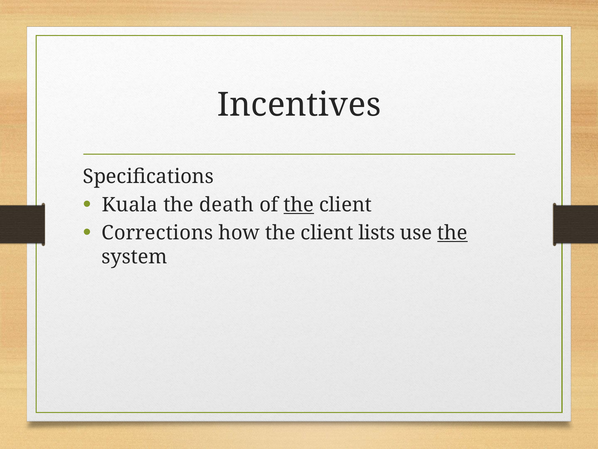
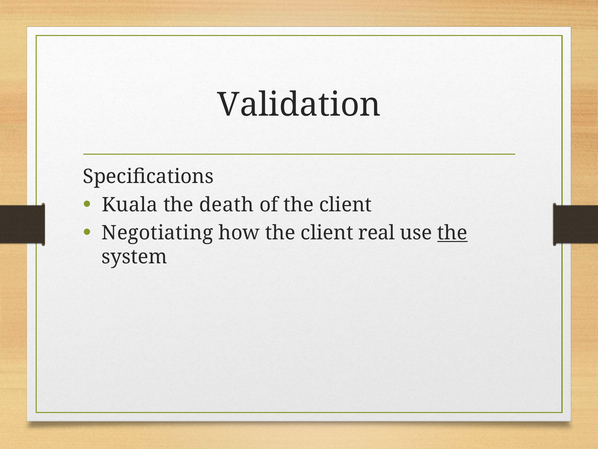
Incentives: Incentives -> Validation
the at (299, 205) underline: present -> none
Corrections: Corrections -> Negotiating
lists: lists -> real
